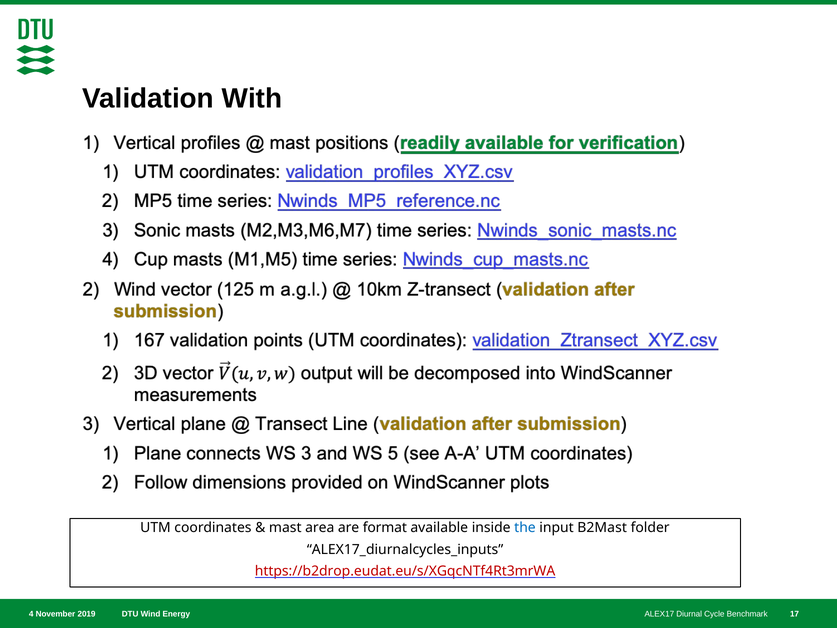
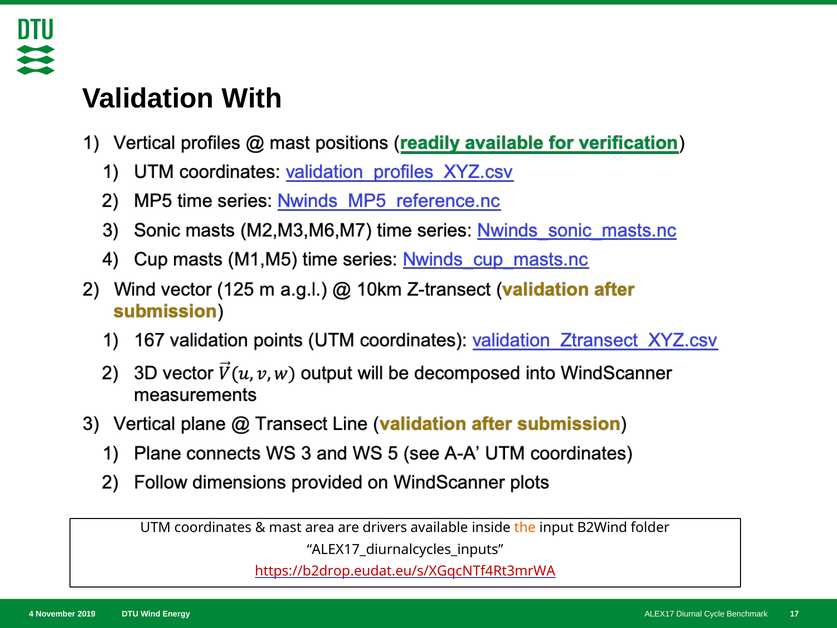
format: format -> drivers
the colour: blue -> orange
B2Mast: B2Mast -> B2Wind
